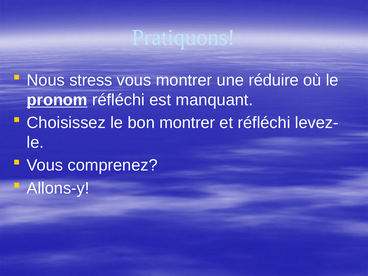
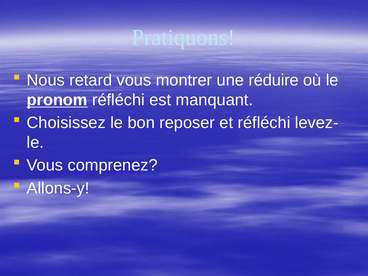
stress: stress -> retard
bon montrer: montrer -> reposer
